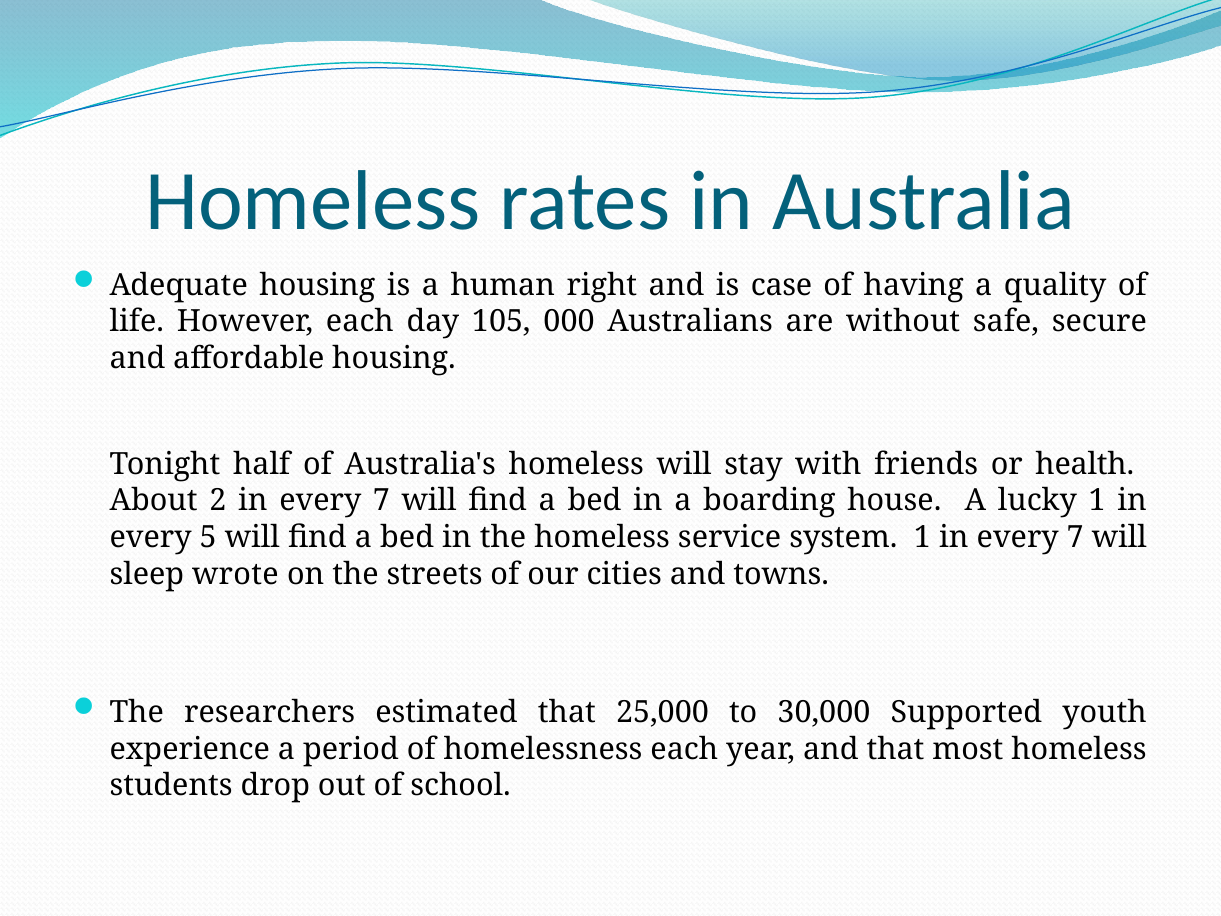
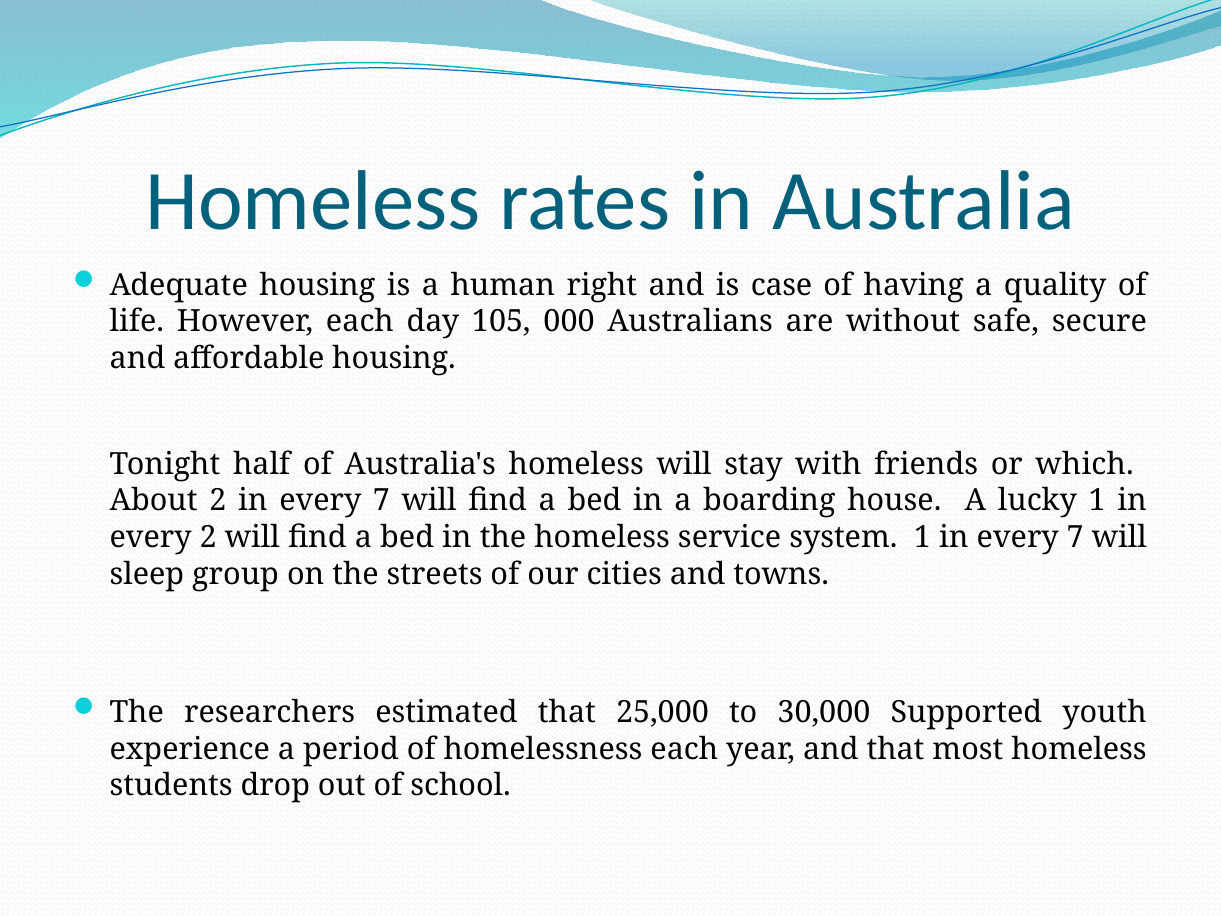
health: health -> which
every 5: 5 -> 2
wrote: wrote -> group
